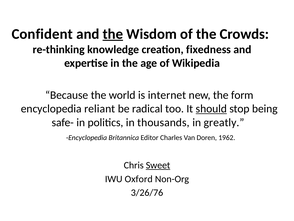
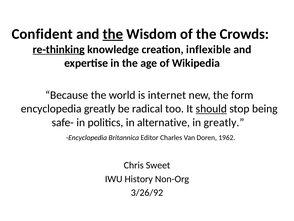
re-thinking underline: none -> present
fixedness: fixedness -> inflexible
encyclopedia reliant: reliant -> greatly
thousands: thousands -> alternative
Sweet underline: present -> none
Oxford: Oxford -> History
3/26/76: 3/26/76 -> 3/26/92
